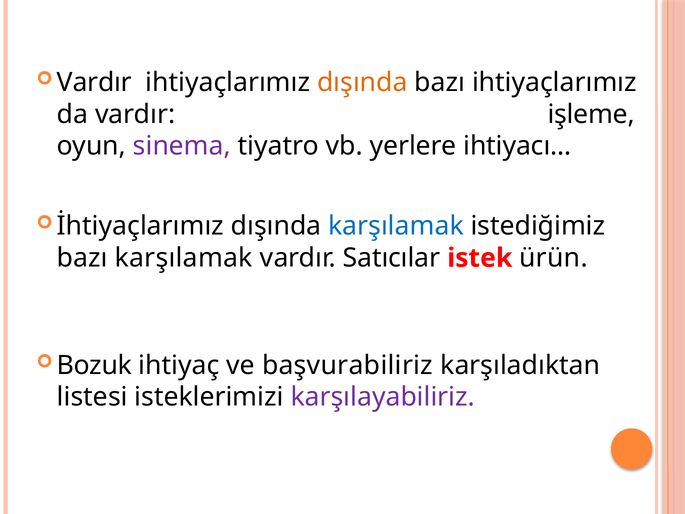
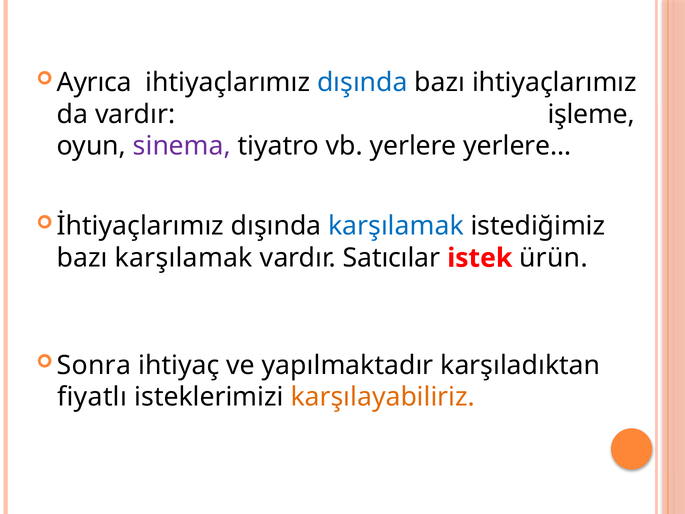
Vardır at (94, 82): Vardır -> Ayrıca
dışında at (362, 82) colour: orange -> blue
ihtiyacı…: ihtiyacı… -> yerlere…
Bozuk: Bozuk -> Sonra
başvurabiliriz: başvurabiliriz -> yapılmaktadır
listesi: listesi -> fiyatlı
karşılayabiliriz colour: purple -> orange
